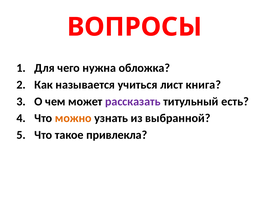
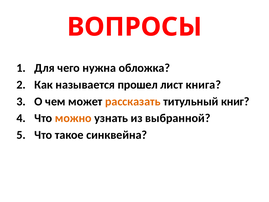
учиться: учиться -> прошел
рассказать colour: purple -> orange
есть: есть -> книг
привлекла: привлекла -> синквейна
